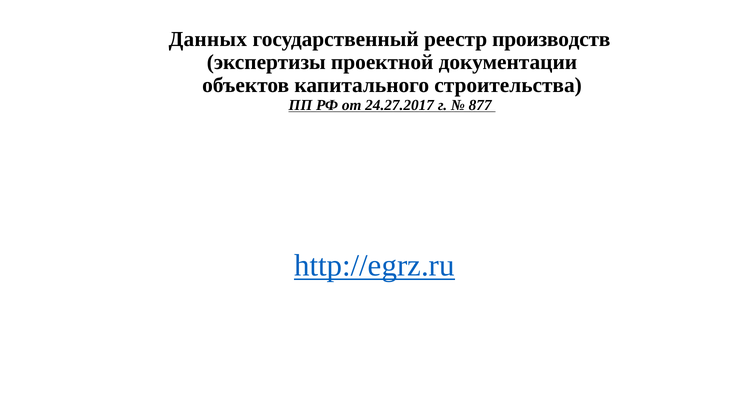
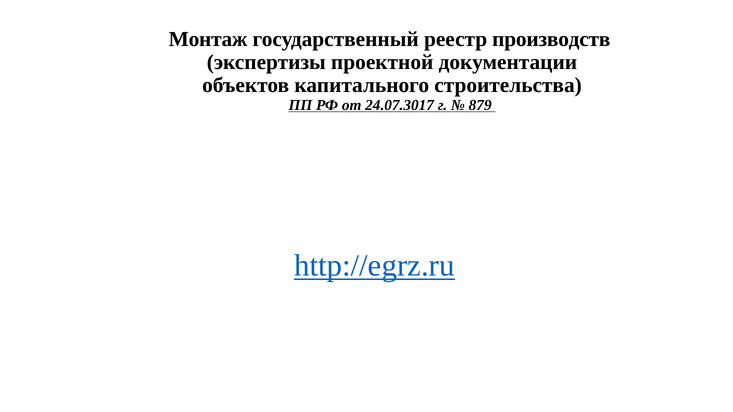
Данных: Данных -> Монтаж
24.27.2017: 24.27.2017 -> 24.07.3017
877: 877 -> 879
